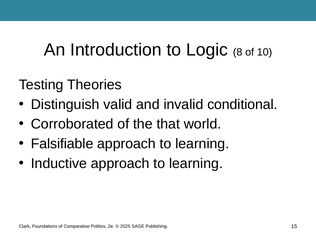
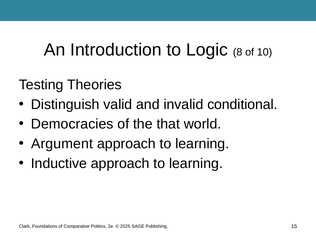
Corroborated: Corroborated -> Democracies
Falsifiable: Falsifiable -> Argument
